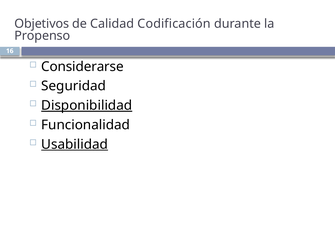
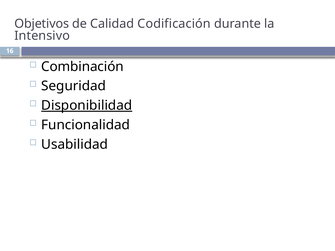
Propenso: Propenso -> Intensivo
Considerarse: Considerarse -> Combinación
Usabilidad underline: present -> none
